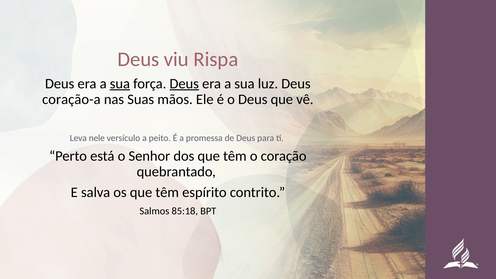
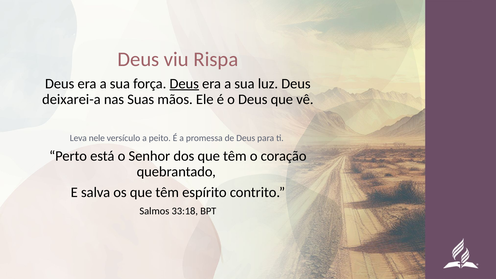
sua at (120, 84) underline: present -> none
coração-a: coração-a -> deixarei-a
85:18: 85:18 -> 33:18
